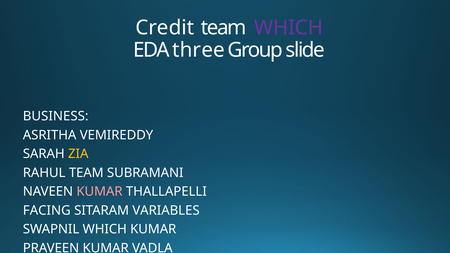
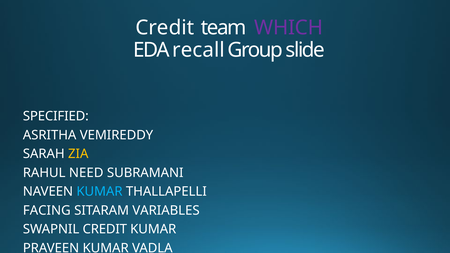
three: three -> recall
BUSINESS: BUSINESS -> SPECIFIED
RAHUL TEAM: TEAM -> NEED
KUMAR at (99, 192) colour: pink -> light blue
SWAPNIL WHICH: WHICH -> CREDIT
